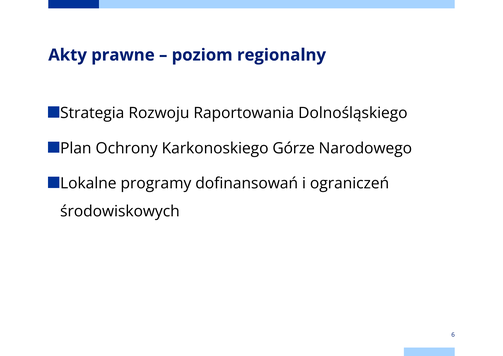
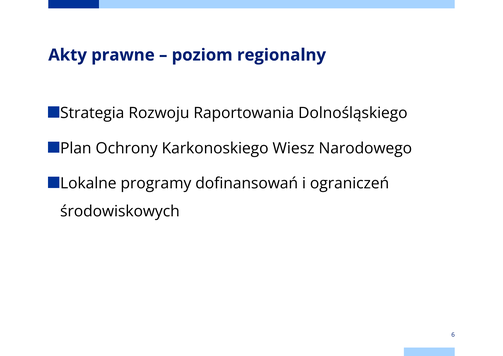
Górze: Górze -> Wiesz
